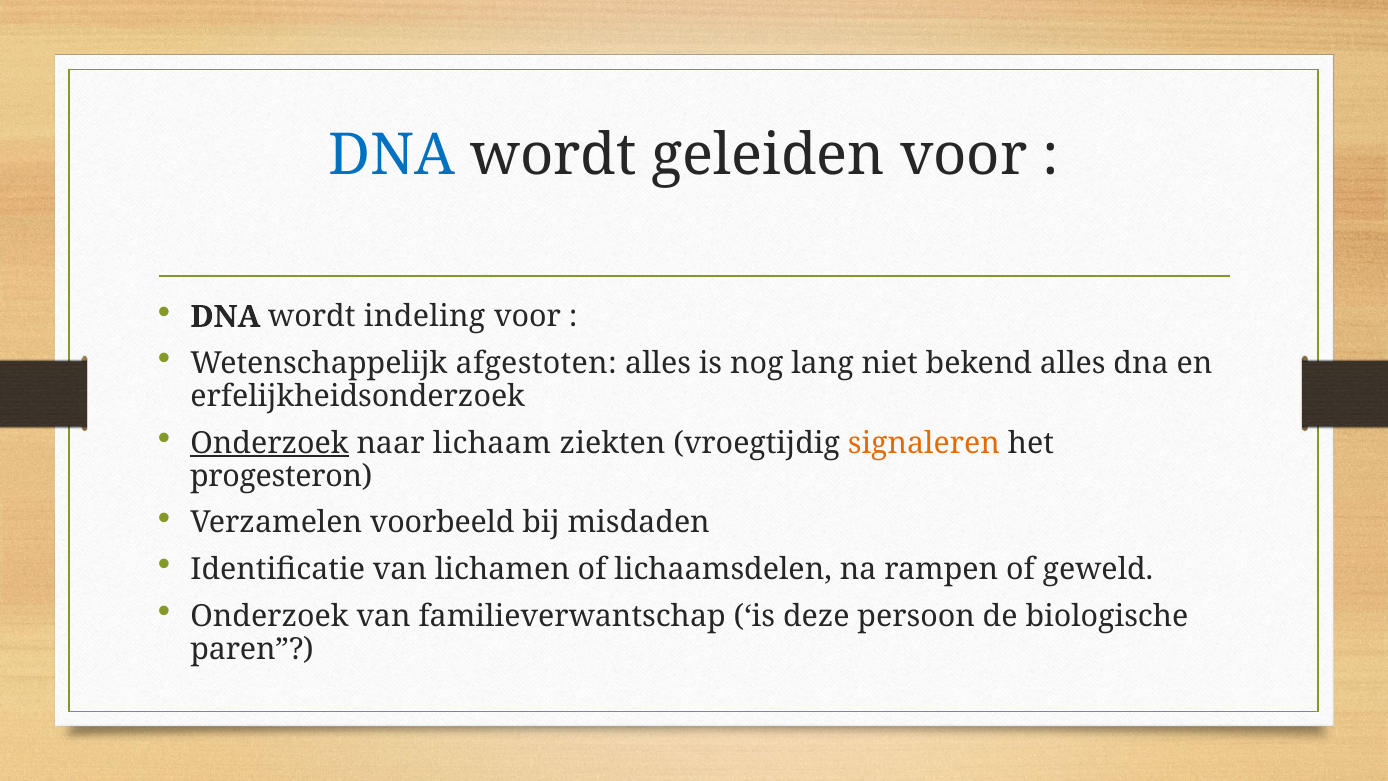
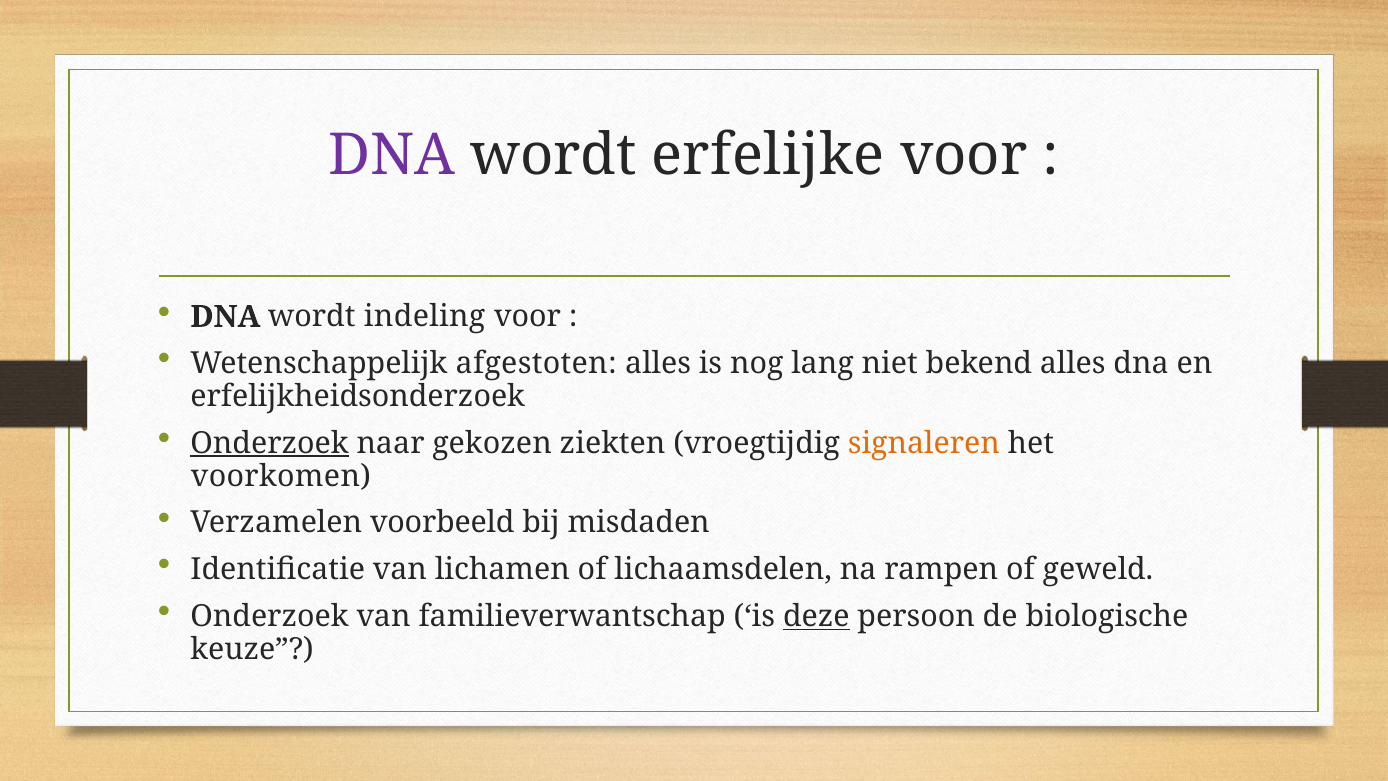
DNA at (392, 156) colour: blue -> purple
geleiden: geleiden -> erfelijke
lichaam: lichaam -> gekozen
progesteron: progesteron -> voorkomen
deze underline: none -> present
paren: paren -> keuze
